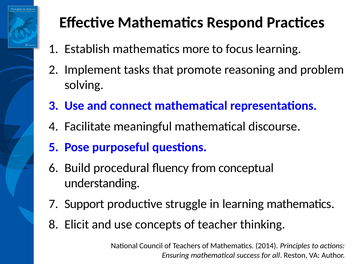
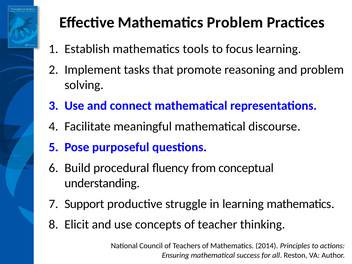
Mathematics Respond: Respond -> Problem
more: more -> tools
